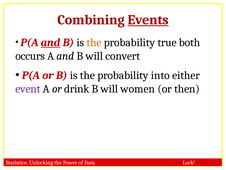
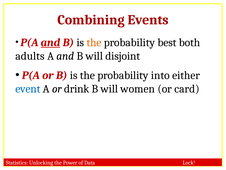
Events underline: present -> none
true: true -> best
occurs: occurs -> adults
convert: convert -> disjoint
event colour: purple -> blue
then: then -> card
